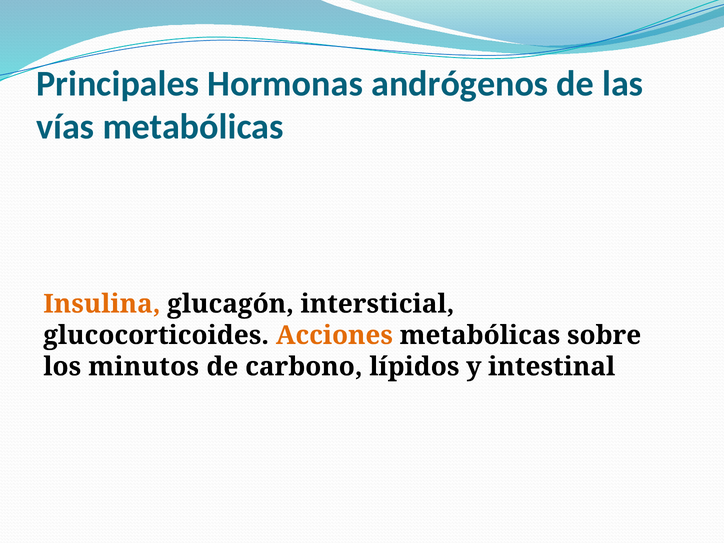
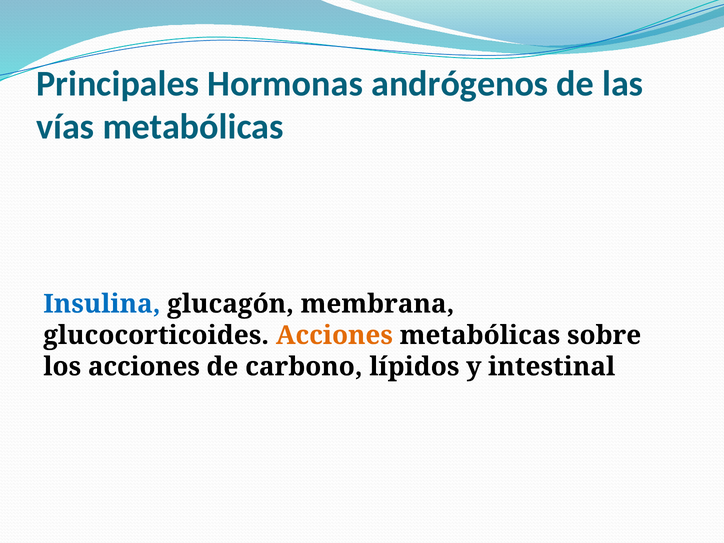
Insulina colour: orange -> blue
intersticial: intersticial -> membrana
los minutos: minutos -> acciones
